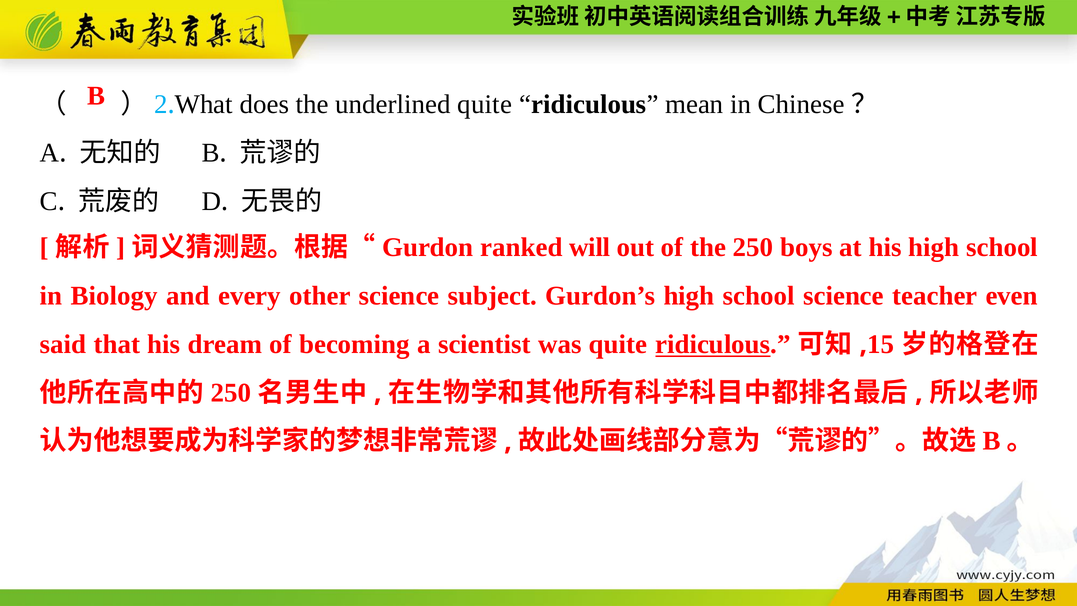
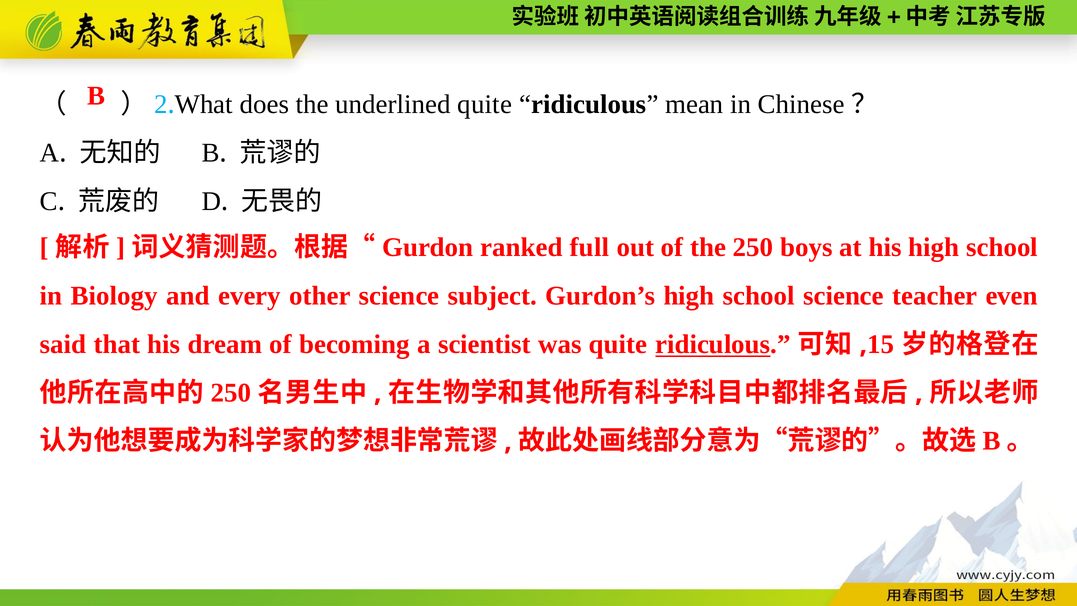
will: will -> full
